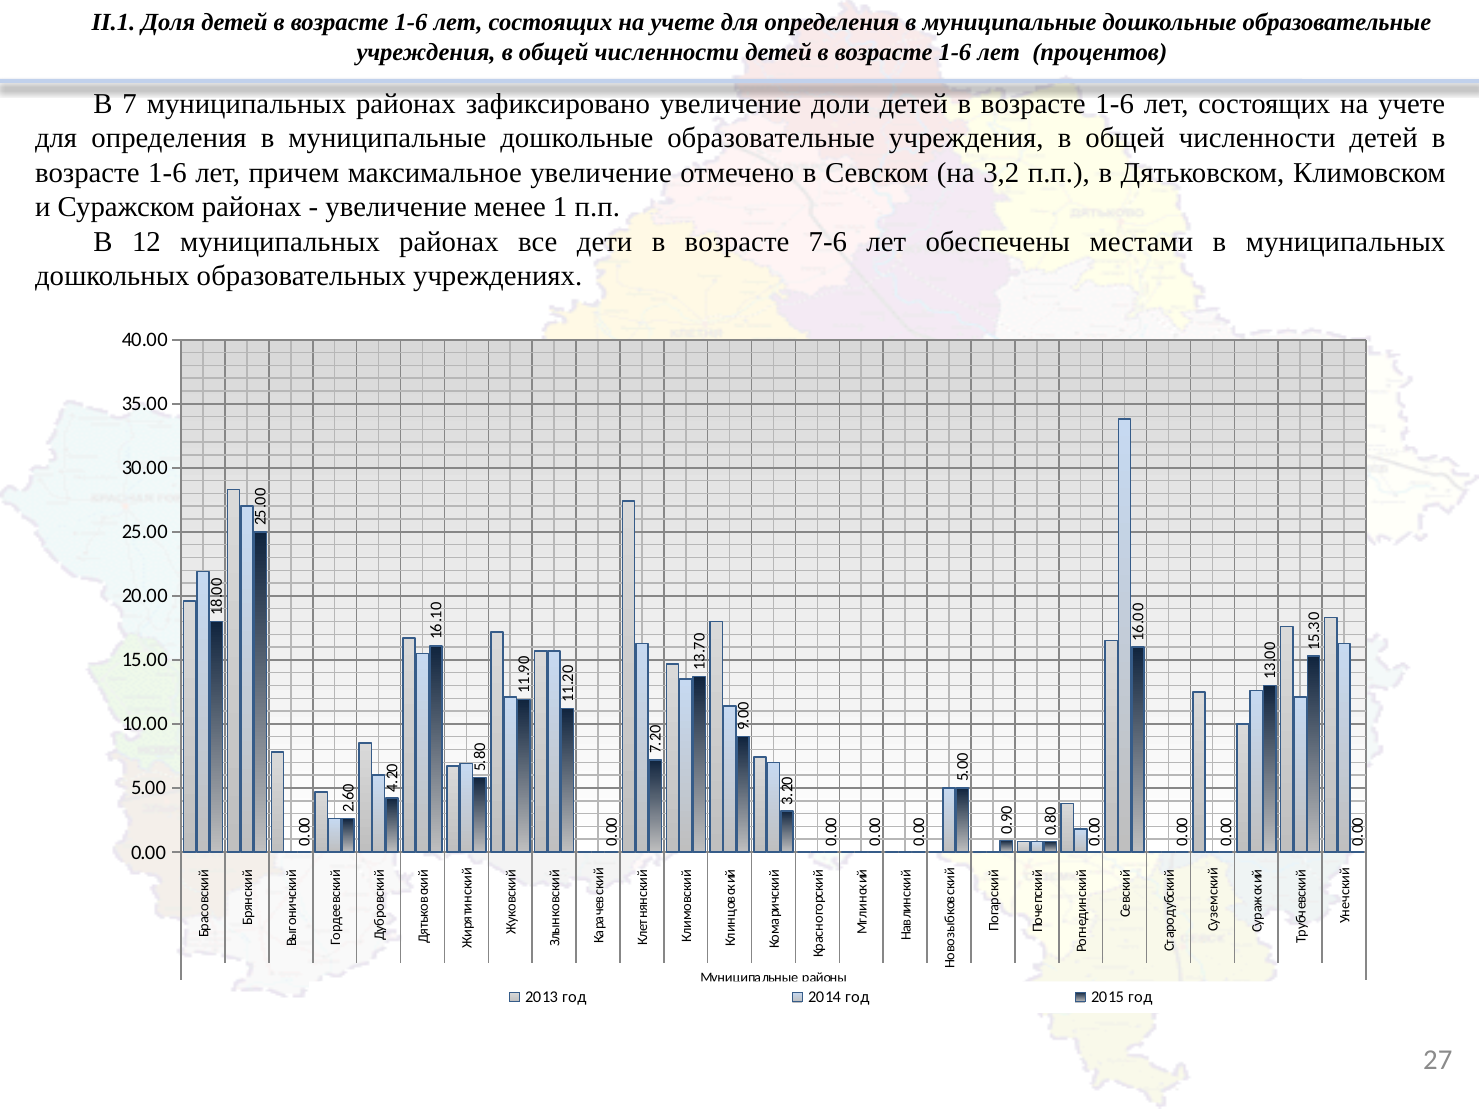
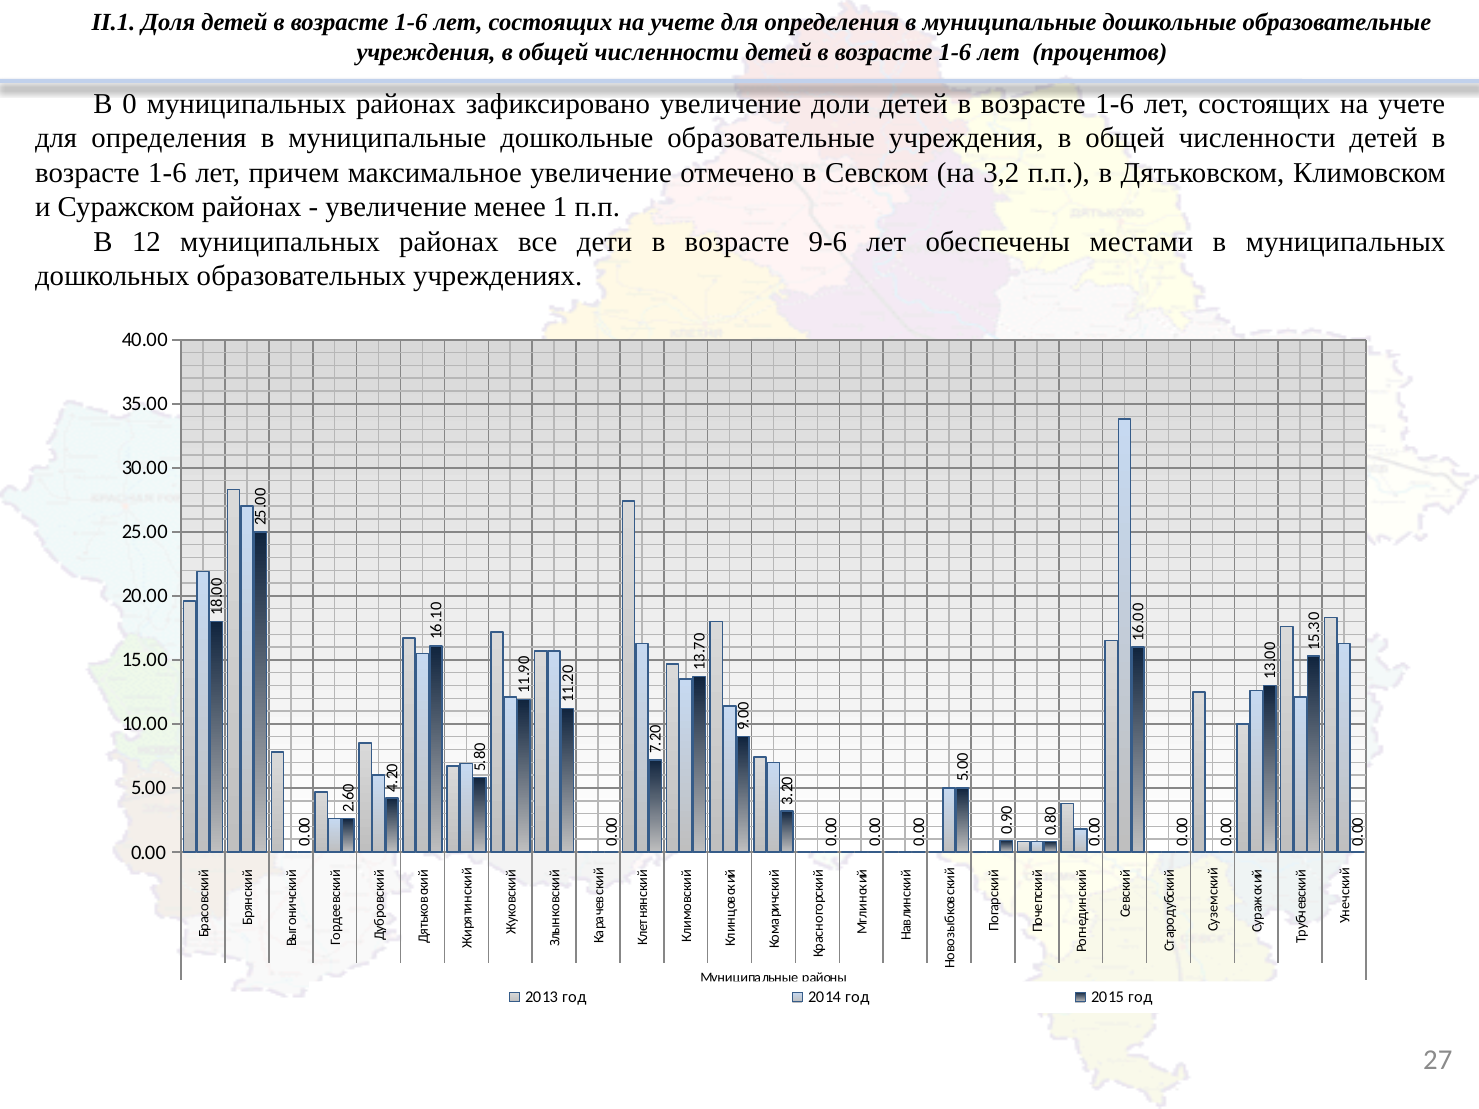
В 7: 7 -> 0
7-6: 7-6 -> 9-6
